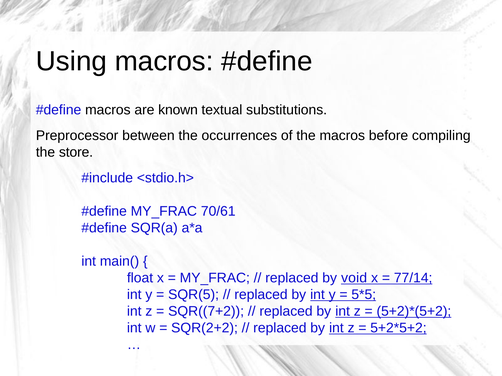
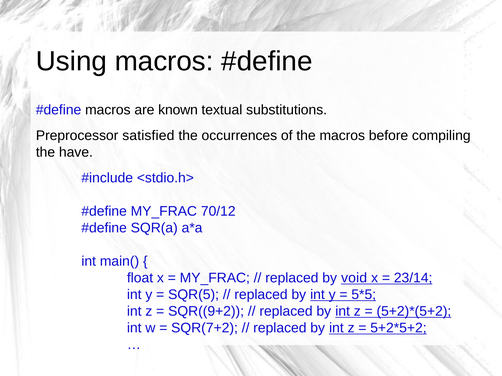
between: between -> satisfied
store: store -> have
70/61: 70/61 -> 70/12
77/14: 77/14 -> 23/14
SQR((7+2: SQR((7+2 -> SQR((9+2
SQR(2+2: SQR(2+2 -> SQR(7+2
